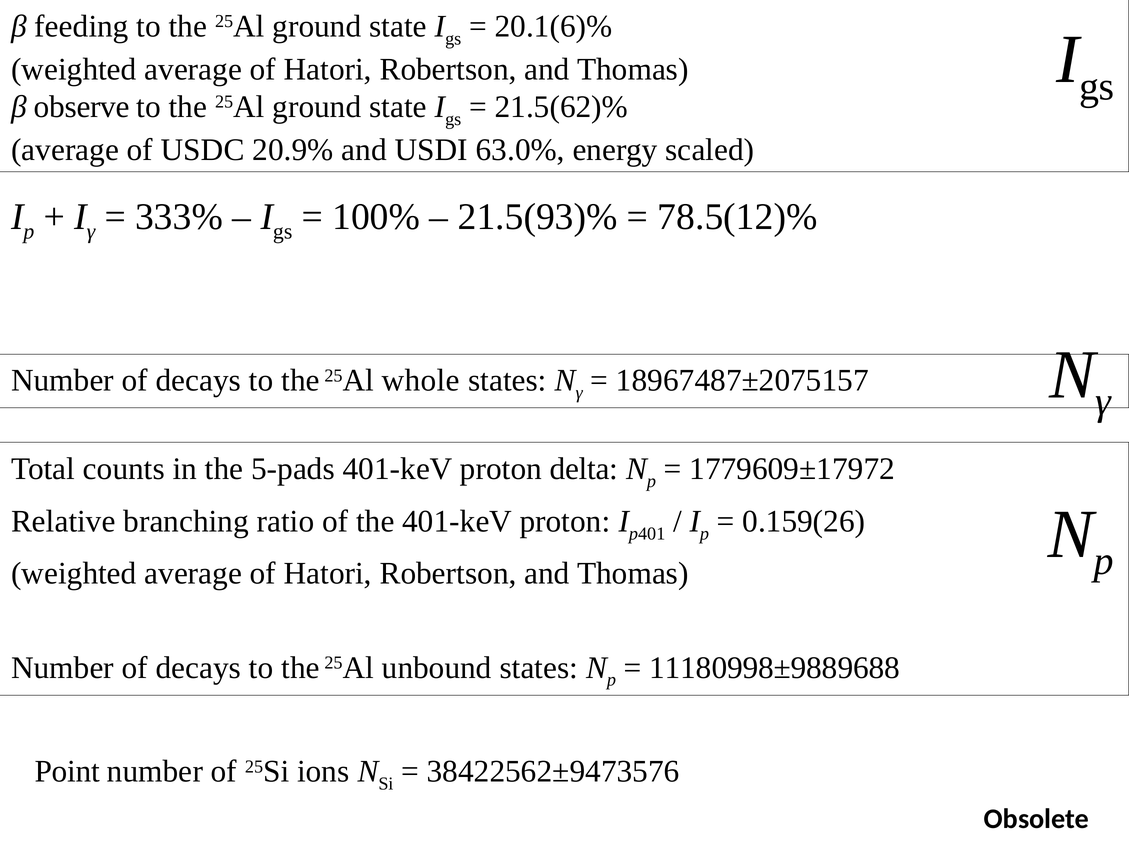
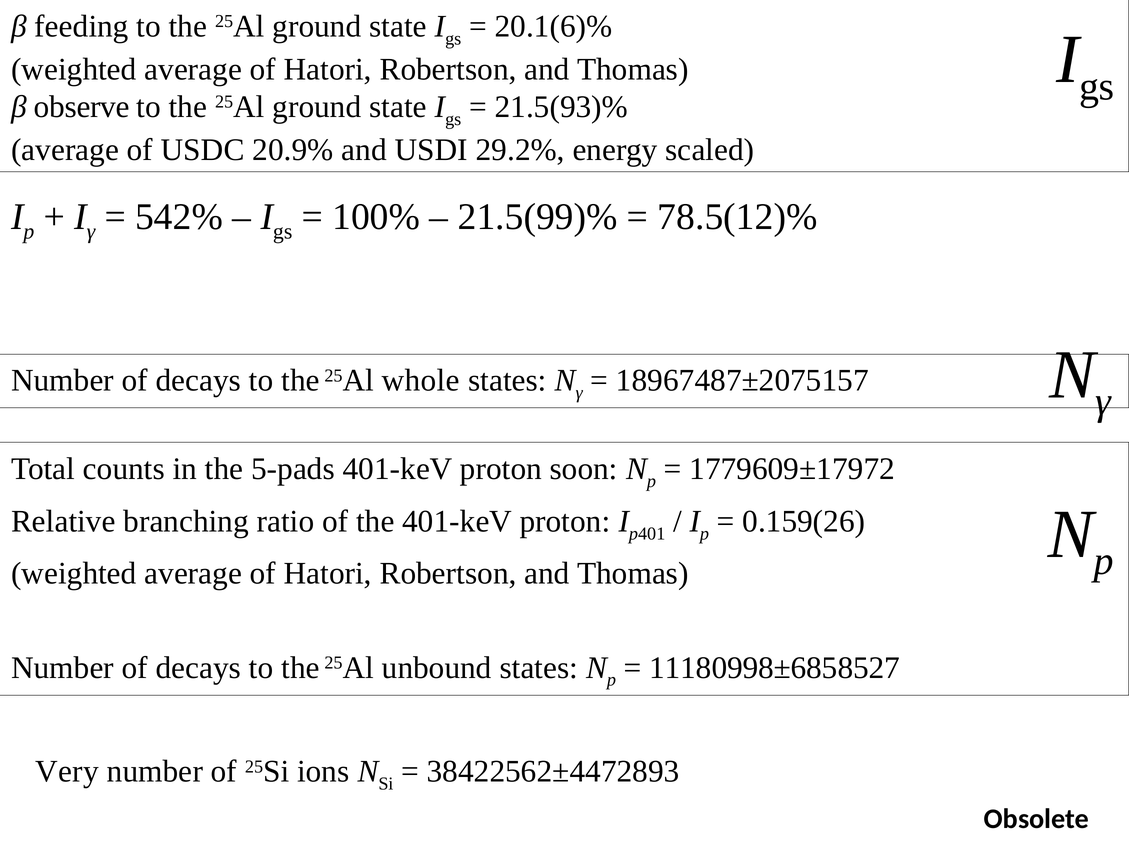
21.5(62)%: 21.5(62)% -> 21.5(93)%
63.0%: 63.0% -> 29.2%
333%: 333% -> 542%
21.5(93)%: 21.5(93)% -> 21.5(99)%
delta: delta -> soon
11180998±9889688: 11180998±9889688 -> 11180998±6858527
Point: Point -> Very
38422562±9473576: 38422562±9473576 -> 38422562±4472893
